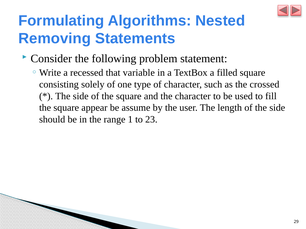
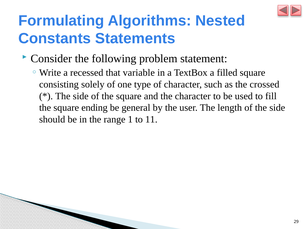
Removing: Removing -> Constants
appear: appear -> ending
assume: assume -> general
23: 23 -> 11
